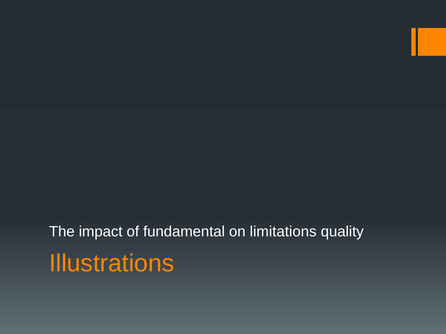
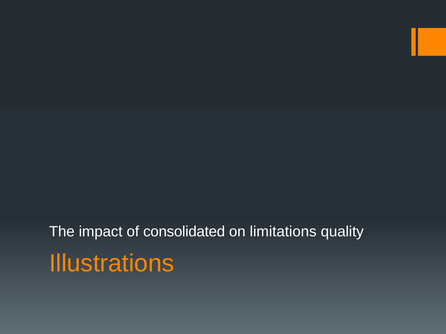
fundamental: fundamental -> consolidated
